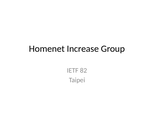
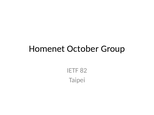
Increase: Increase -> October
